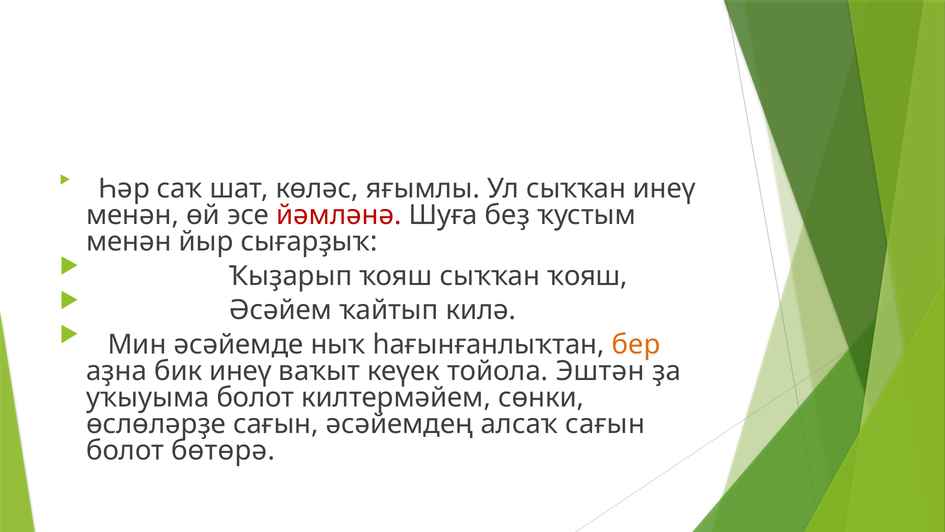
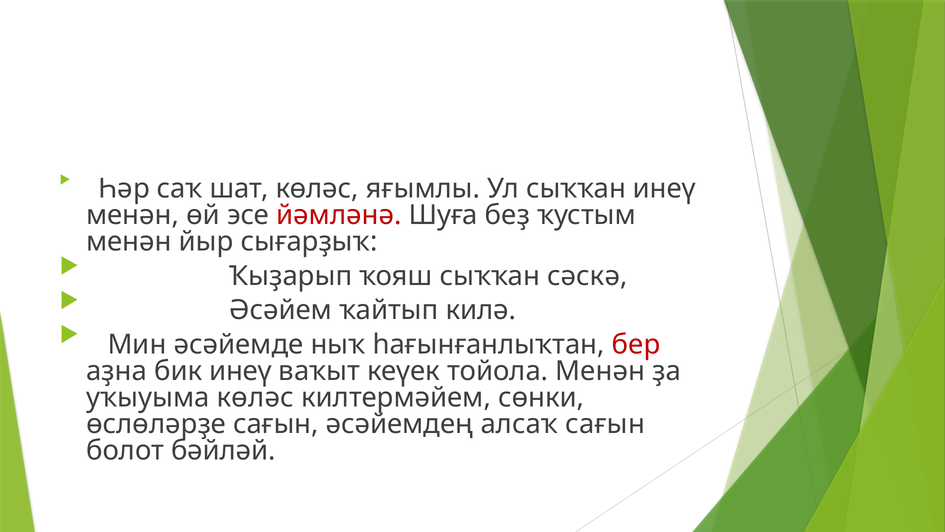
сыҡҡан ҡояш: ҡояш -> сәскә
бер colour: orange -> red
тойола Эштән: Эштән -> Менән
уҡыуыма болот: болот -> көләс
бөтөрә: бөтөрә -> бәйләй
